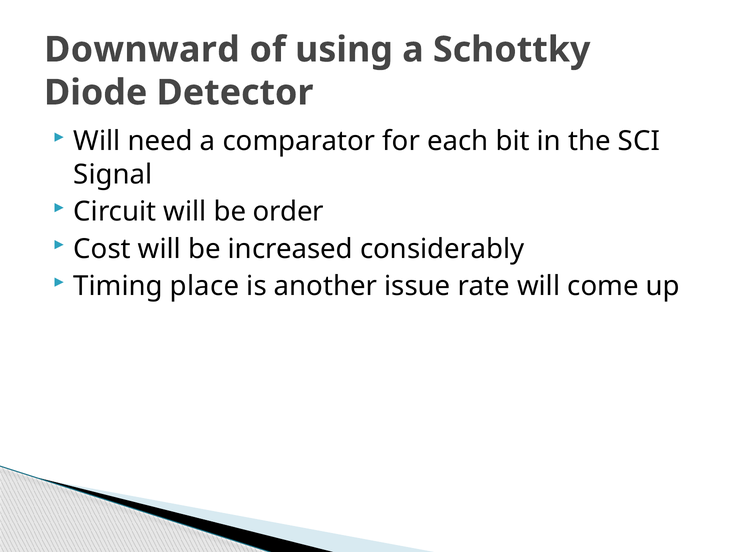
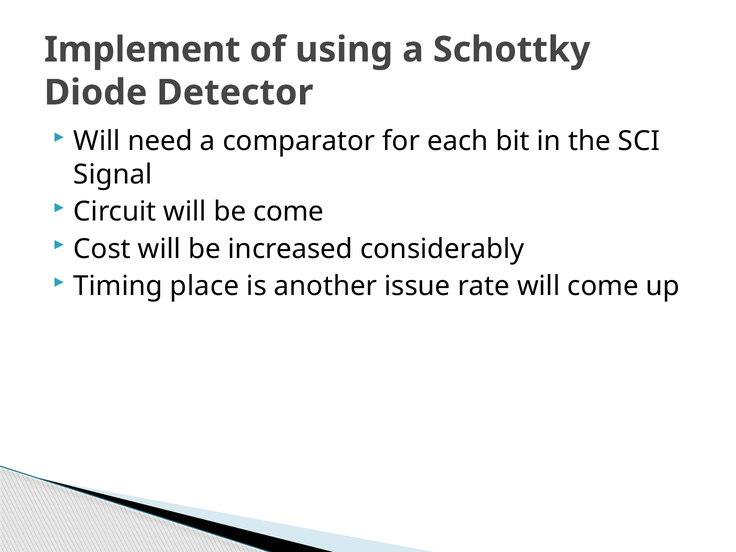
Downward: Downward -> Implement
be order: order -> come
